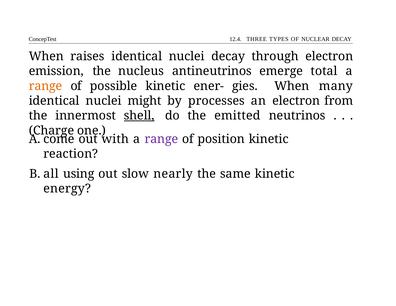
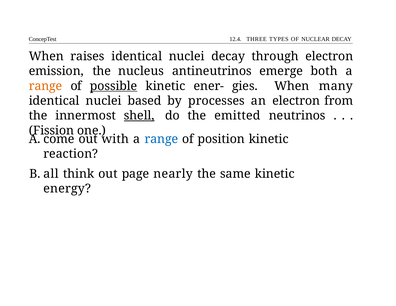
total: total -> both
possible underline: none -> present
might: might -> based
Charge: Charge -> Fission
range at (161, 139) colour: purple -> blue
using: using -> think
slow: slow -> page
